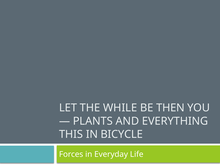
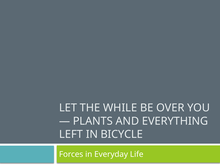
THEN: THEN -> OVER
THIS: THIS -> LEFT
